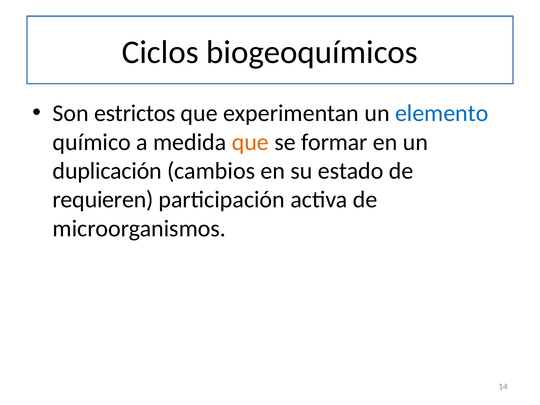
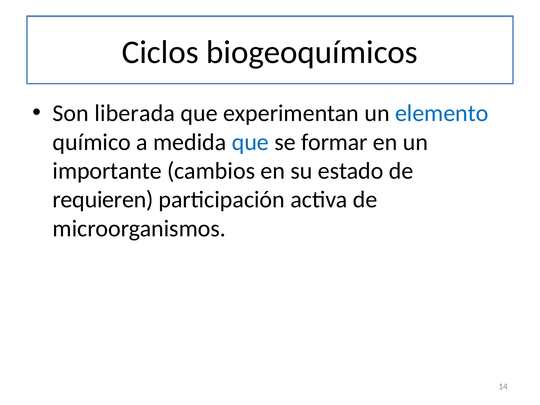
estrictos: estrictos -> liberada
que at (250, 142) colour: orange -> blue
duplicación: duplicación -> importante
